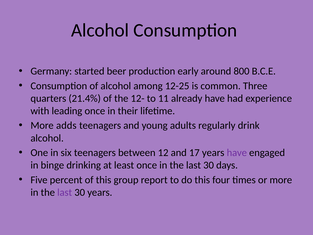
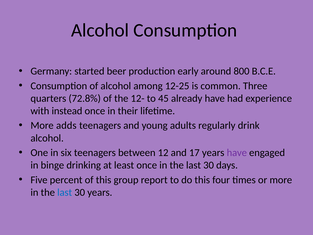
21.4%: 21.4% -> 72.8%
11: 11 -> 45
leading: leading -> instead
last at (65, 192) colour: purple -> blue
